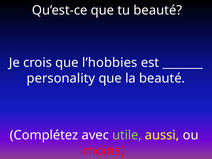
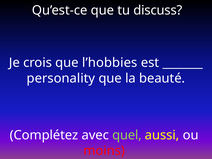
tu beauté: beauté -> discuss
utile: utile -> quel
